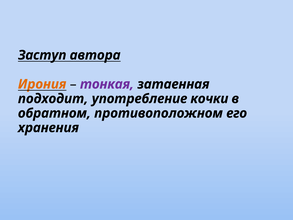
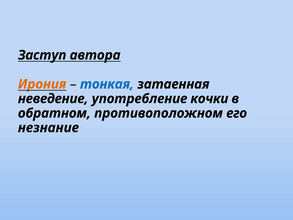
тонкая colour: purple -> blue
подходит: подходит -> неведение
хранения: хранения -> незнание
